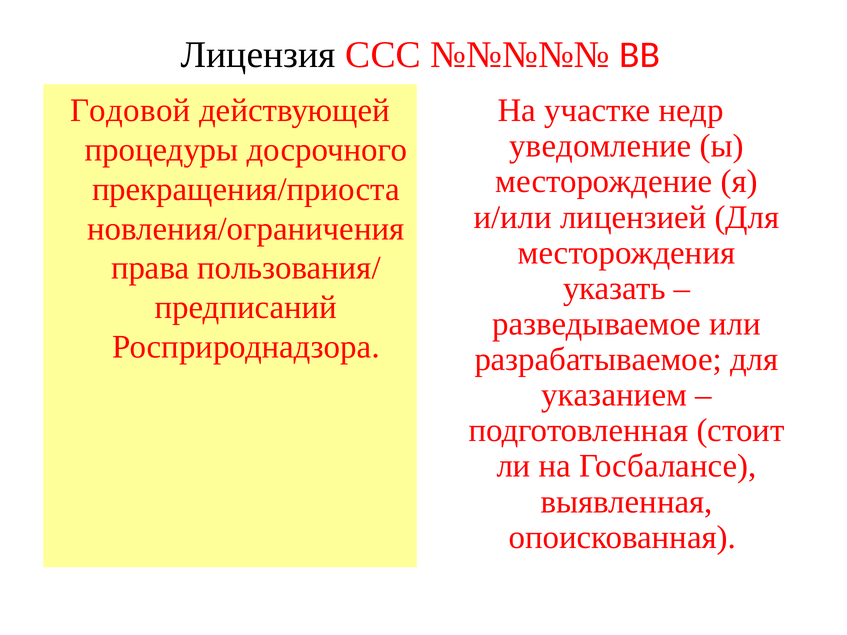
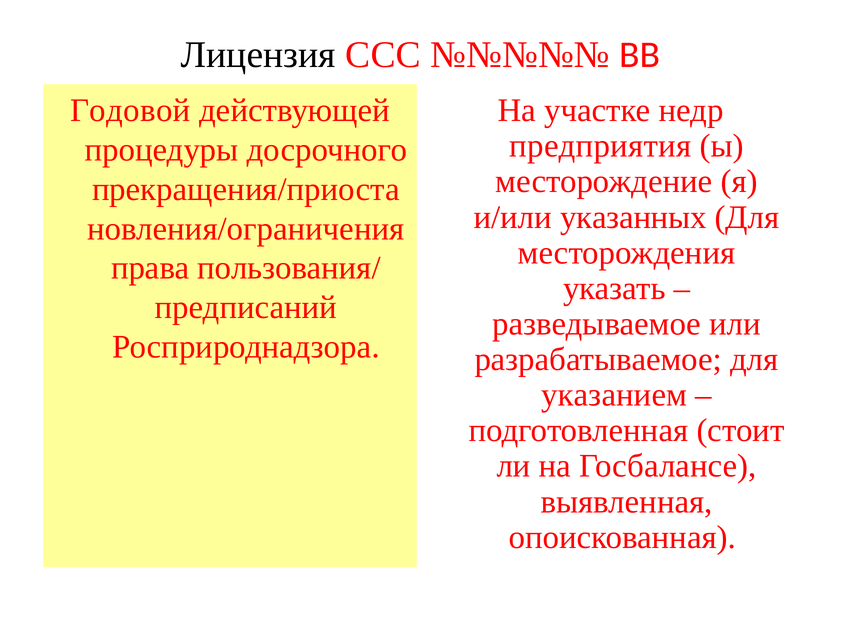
уведомление: уведомление -> предприятия
лицензией: лицензией -> указанных
